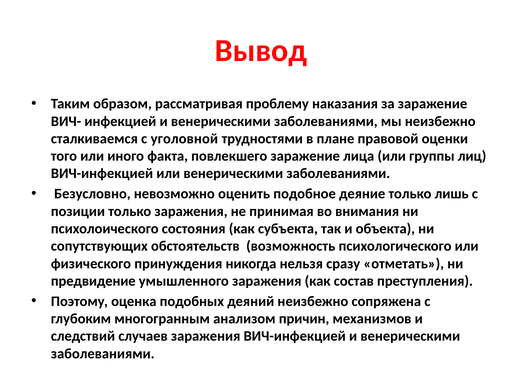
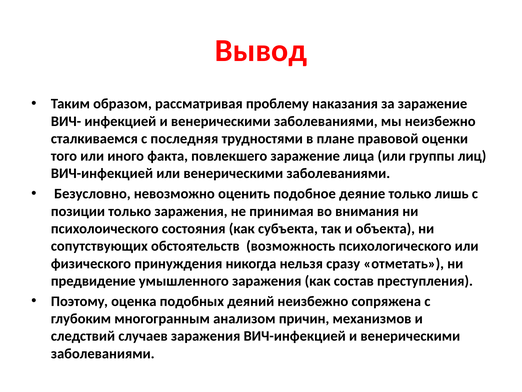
уголовной: уголовной -> последняя
